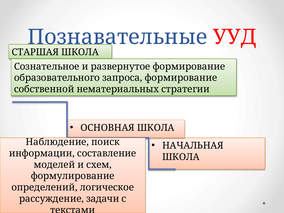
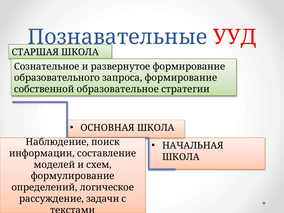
нематериальных: нематериальных -> образовательное
